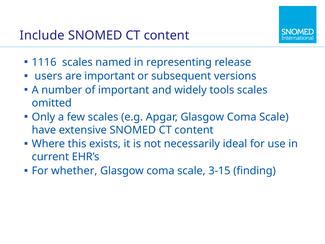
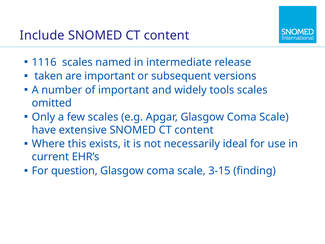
representing: representing -> intermediate
users: users -> taken
whether: whether -> question
